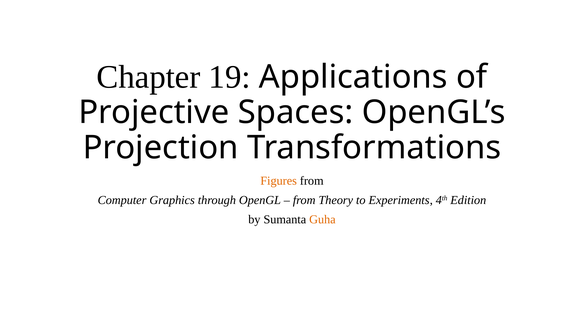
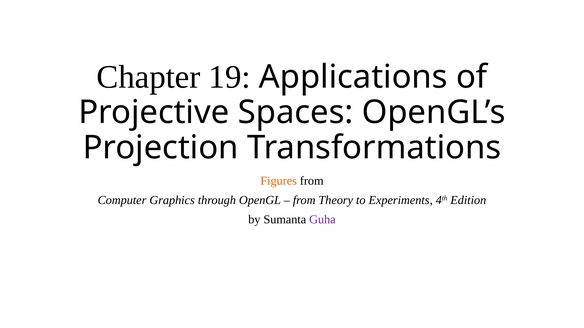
Guha colour: orange -> purple
